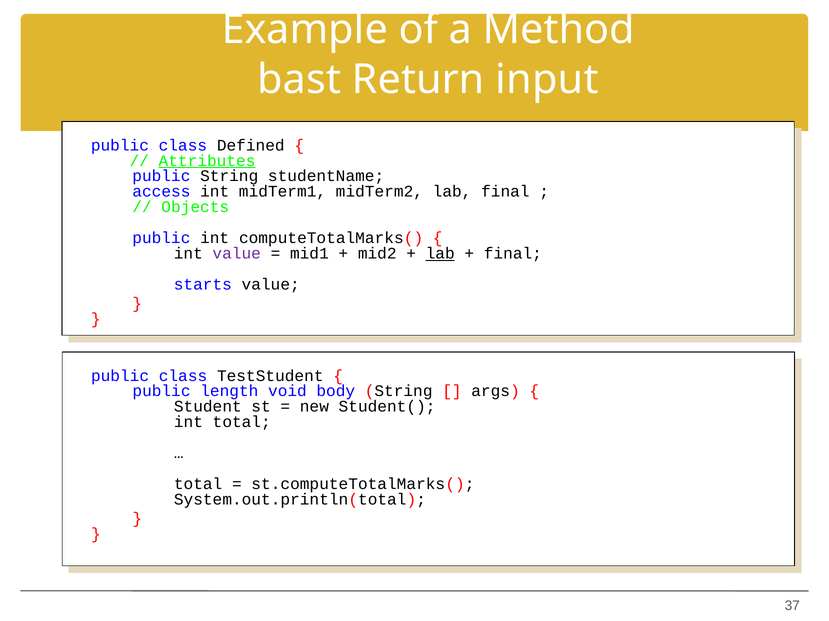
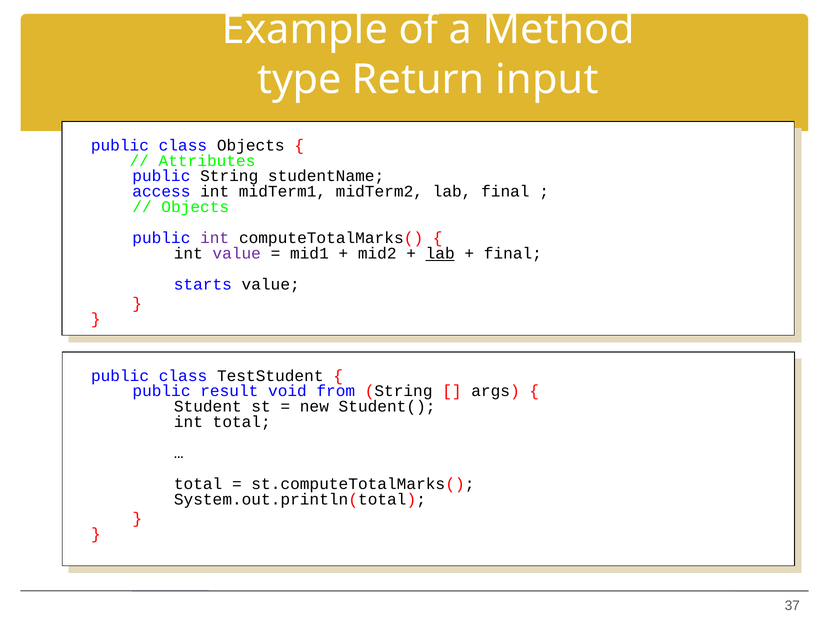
bast: bast -> type
class Defined: Defined -> Objects
Attributes underline: present -> none
int at (215, 238) colour: black -> purple
length: length -> result
body: body -> from
